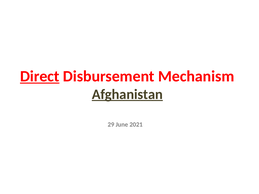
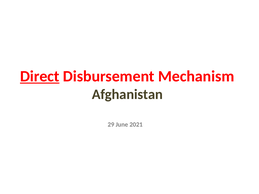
Afghanistan underline: present -> none
